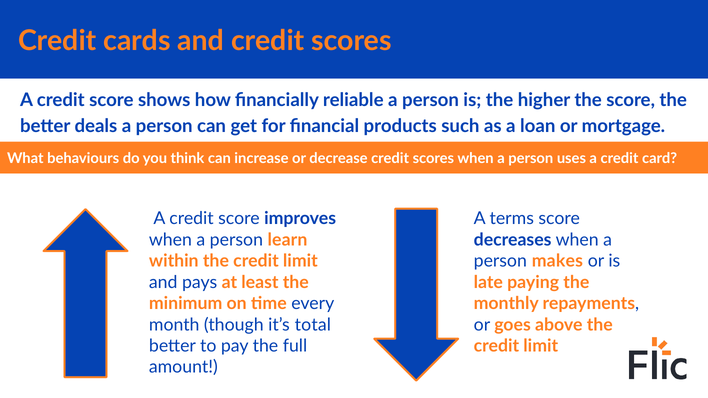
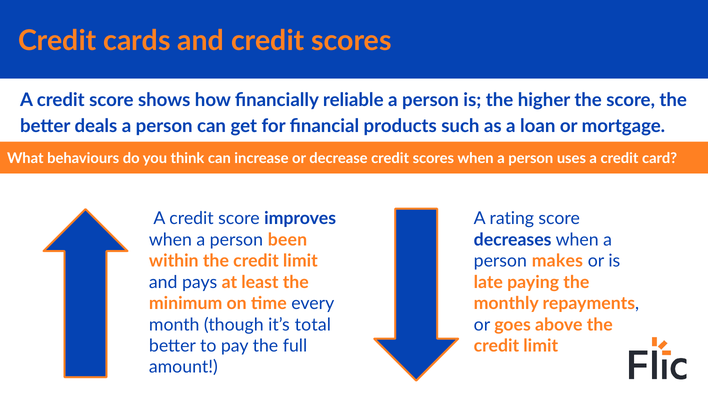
terms: terms -> rating
learn: learn -> been
